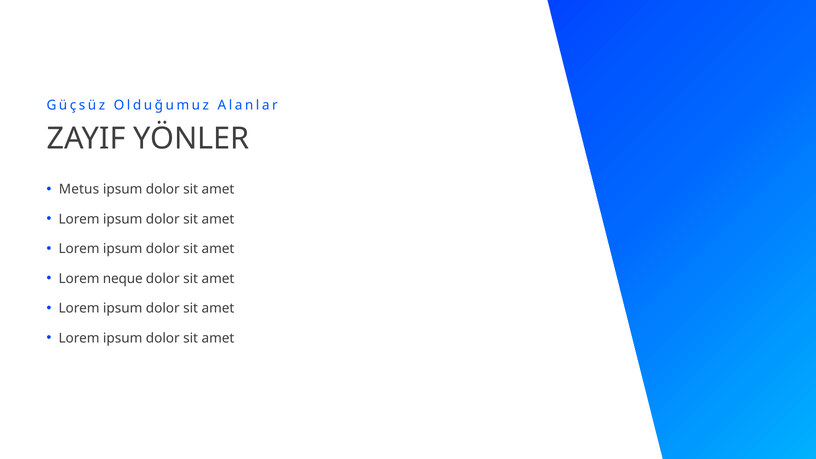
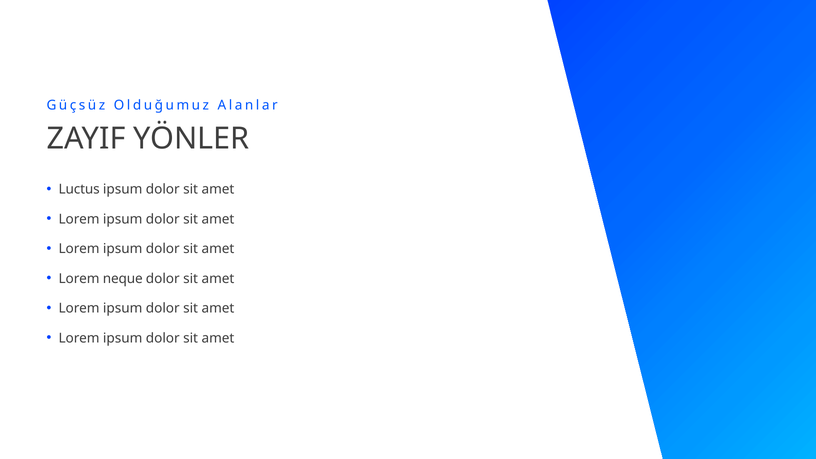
Metus: Metus -> Luctus
